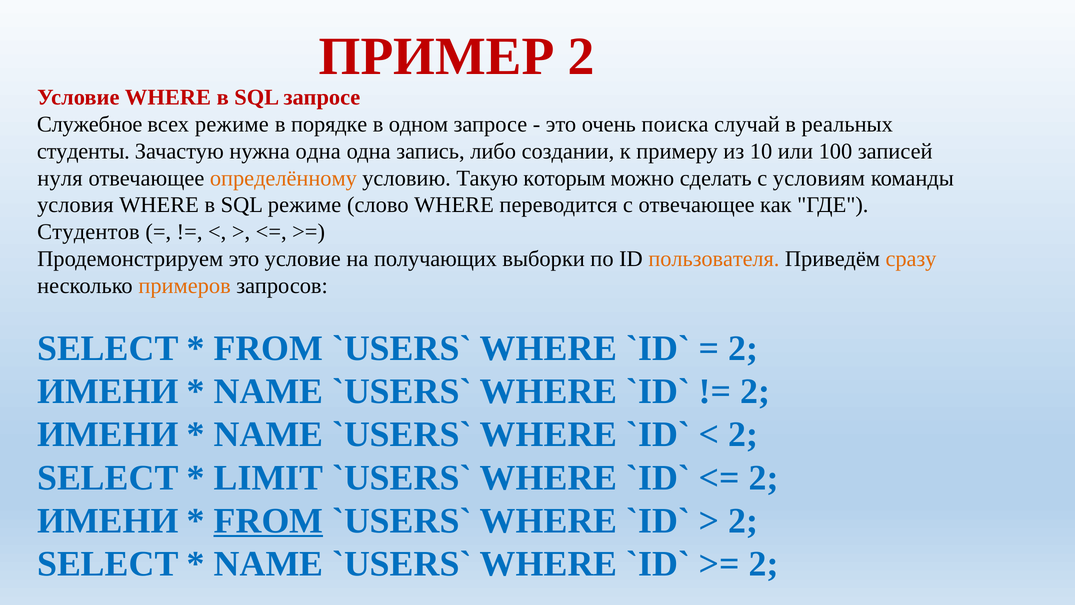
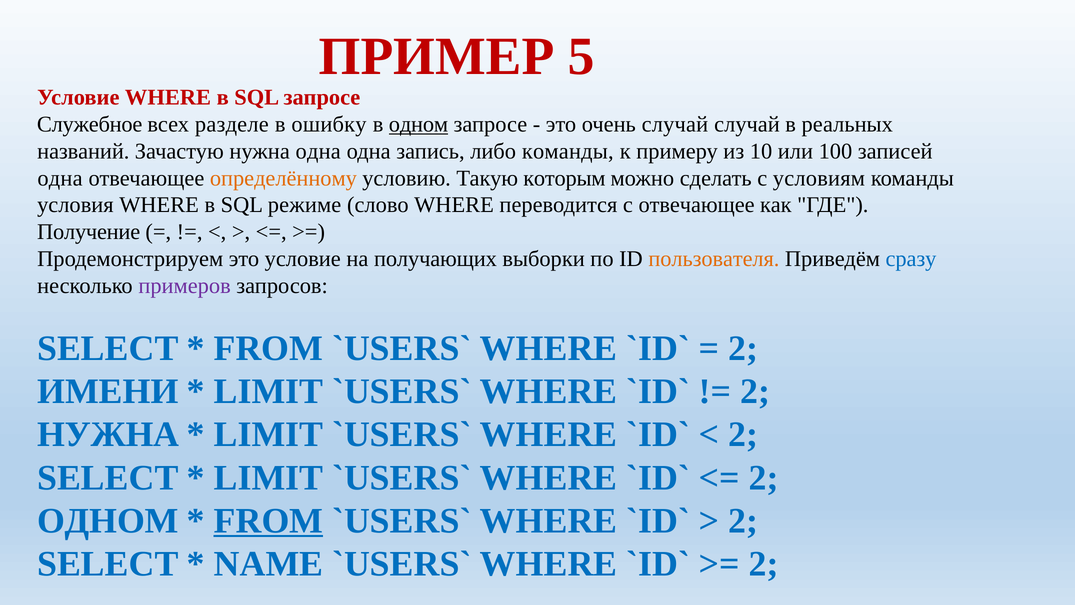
ПРИМЕР 2: 2 -> 5
всех режиме: режиме -> разделе
порядке: порядке -> ошибку
одном at (418, 124) underline: none -> present
очень поиска: поиска -> случай
студенты: студенты -> названий
либо создании: создании -> команды
нуля at (60, 178): нуля -> одна
Студентов: Студентов -> Получение
сразу colour: orange -> blue
примеров colour: orange -> purple
NAME at (268, 391): NAME -> LIMIT
ИМЕНИ at (108, 434): ИМЕНИ -> НУЖНА
NAME at (268, 434): NAME -> LIMIT
ИМЕНИ at (108, 520): ИМЕНИ -> ОДНОМ
